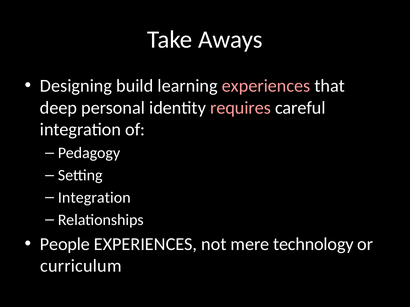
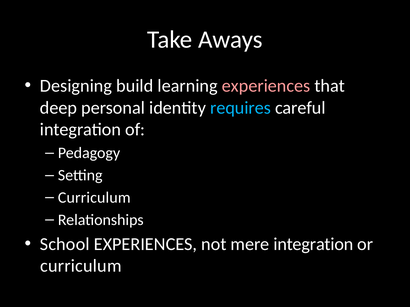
requires colour: pink -> light blue
Integration at (94, 198): Integration -> Curriculum
People: People -> School
mere technology: technology -> integration
